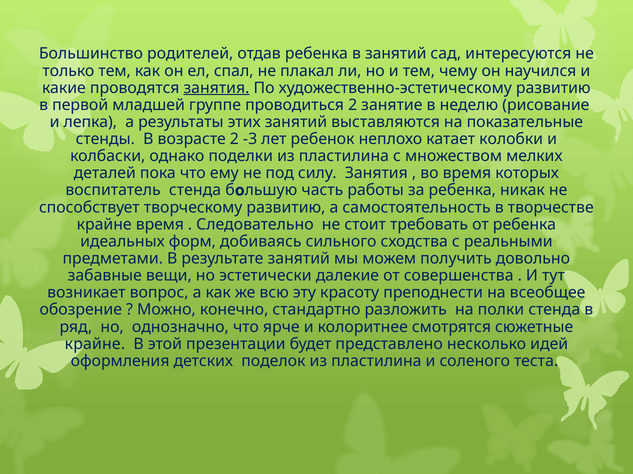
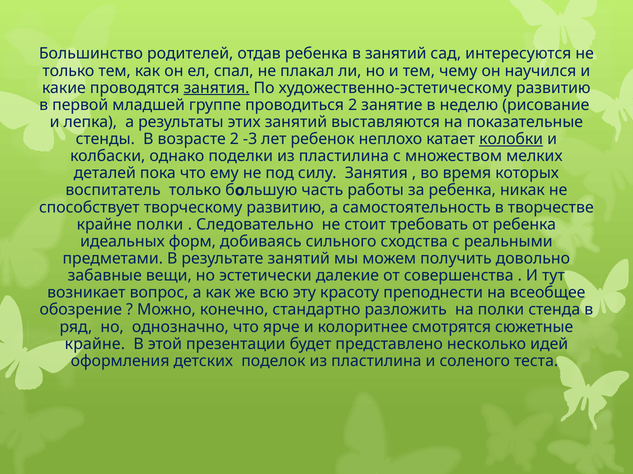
колобки underline: none -> present
воспитатель стенда: стенда -> только
крайне время: время -> полки
